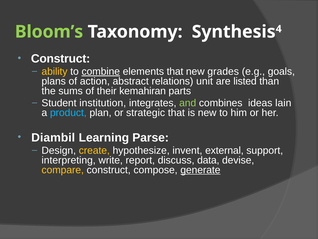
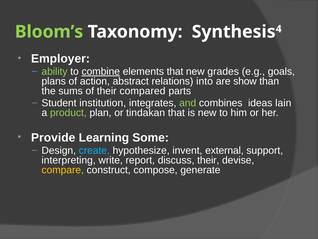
Construct at (61, 59): Construct -> Employer
ability colour: yellow -> light green
unit: unit -> into
listed: listed -> show
kemahiran: kemahiran -> compared
product colour: light blue -> light green
strategic: strategic -> tindakan
Diambil: Diambil -> Provide
Parse: Parse -> Some
create colour: yellow -> light blue
discuss data: data -> their
generate underline: present -> none
